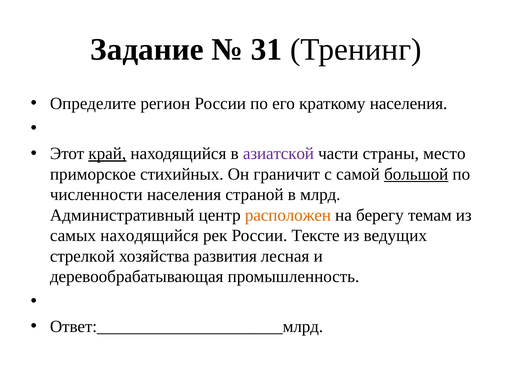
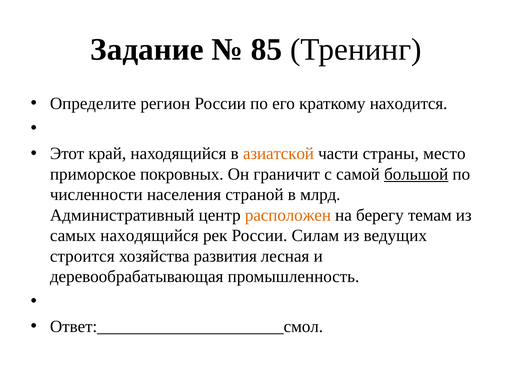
31: 31 -> 85
краткому населения: населения -> находится
край underline: present -> none
азиатской colour: purple -> orange
стихийных: стихийных -> покровных
Тексте: Тексте -> Силам
стрелкой: стрелкой -> строится
Ответ:______________________млрд: Ответ:______________________млрд -> Ответ:______________________смол
